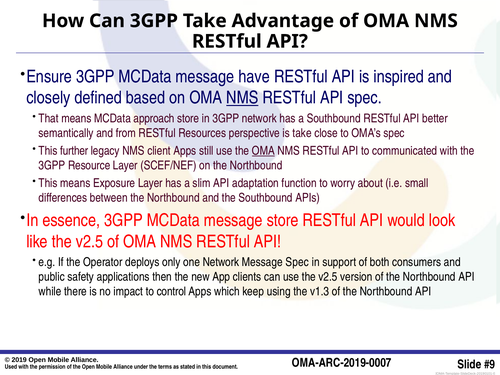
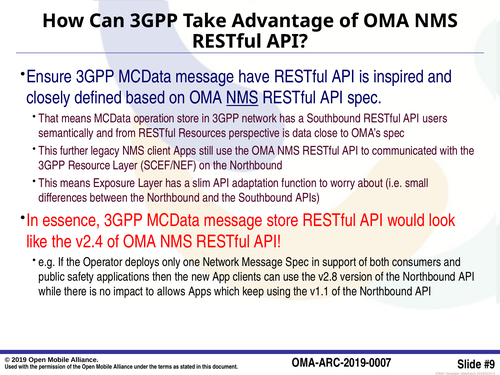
approach: approach -> operation
better: better -> users
is take: take -> data
OMA at (263, 151) underline: present -> none
like the v2.5: v2.5 -> v2.4
use the v2.5: v2.5 -> v2.8
control: control -> allows
v1.3: v1.3 -> v1.1
